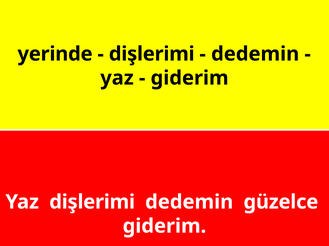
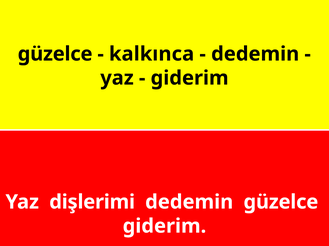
yerinde at (55, 54): yerinde -> güzelce
dişlerimi at (152, 54): dişlerimi -> kalkınca
